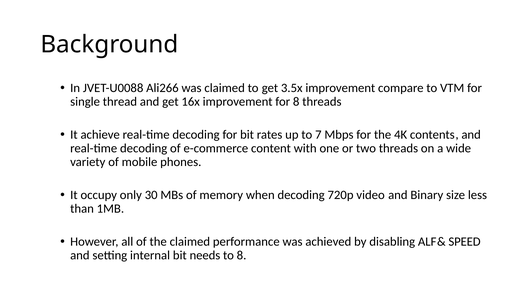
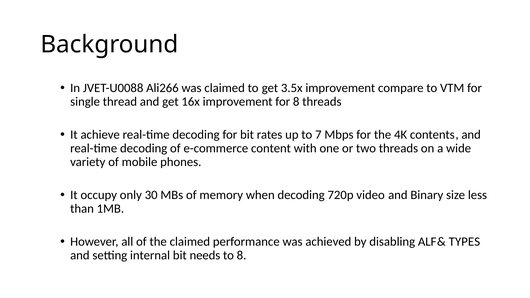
SPEED: SPEED -> TYPES
